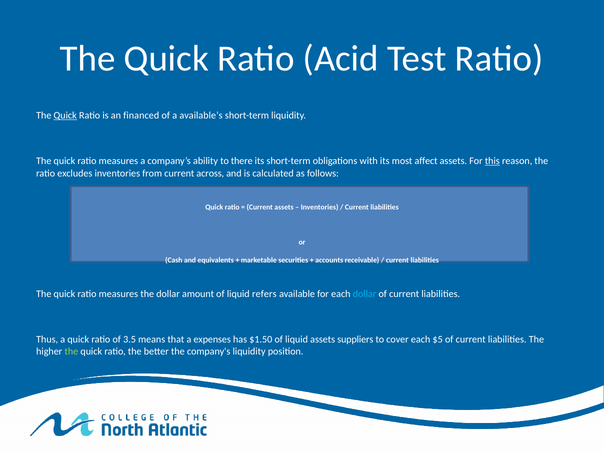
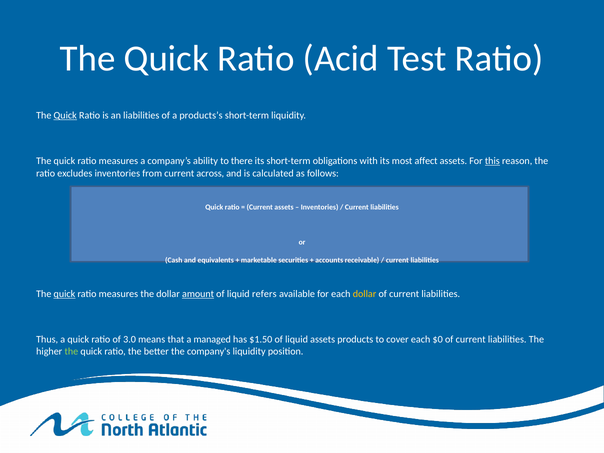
an financed: financed -> liabilities
available’s: available’s -> products’s
quick at (64, 294) underline: none -> present
amount underline: none -> present
dollar at (365, 294) colour: light blue -> yellow
3.5: 3.5 -> 3.0
expenses: expenses -> managed
suppliers: suppliers -> products
$5: $5 -> $0
